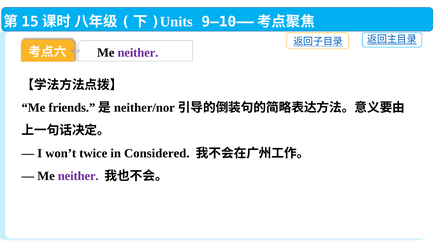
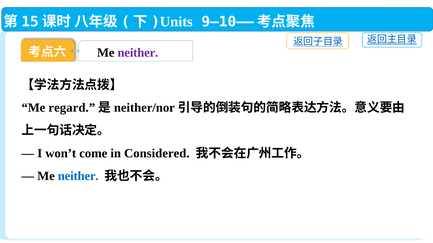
friends: friends -> regard
twice: twice -> come
neither at (78, 176) colour: purple -> blue
